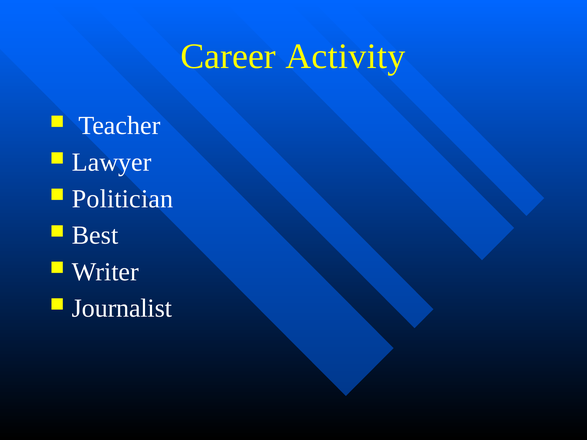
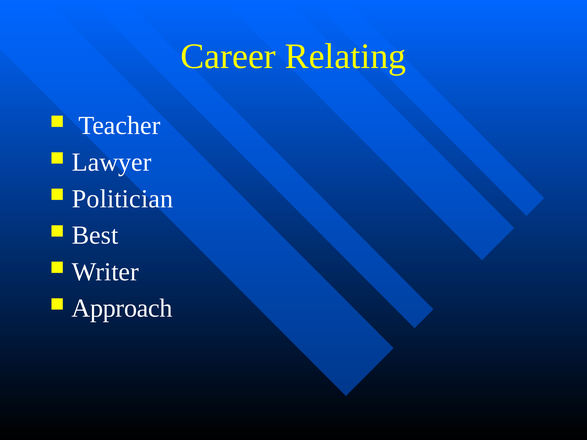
Activity: Activity -> Relating
Journalist: Journalist -> Approach
